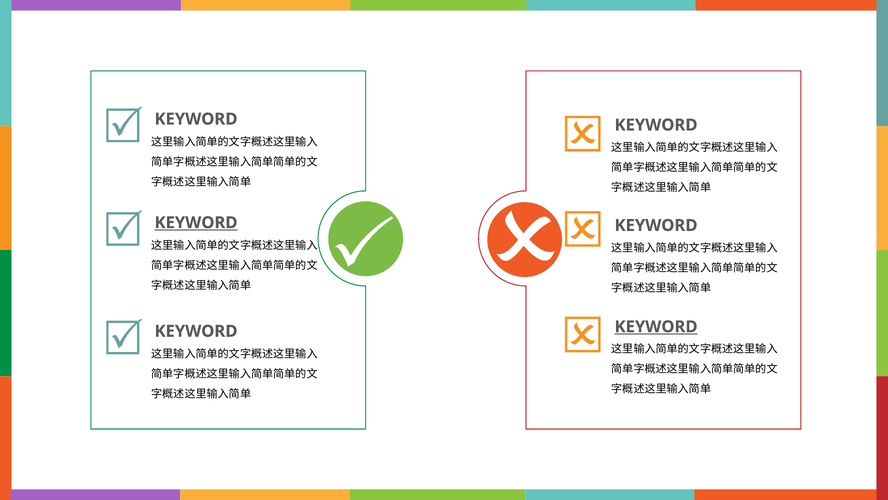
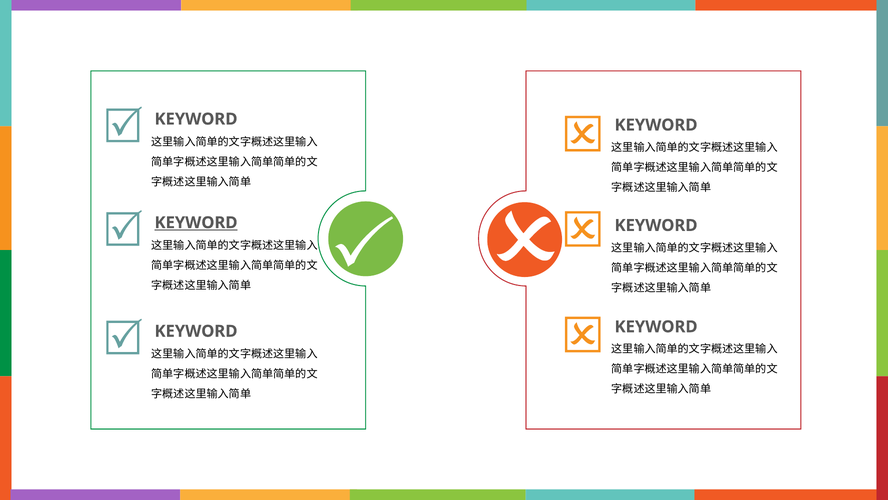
KEYWORD at (656, 326) underline: present -> none
